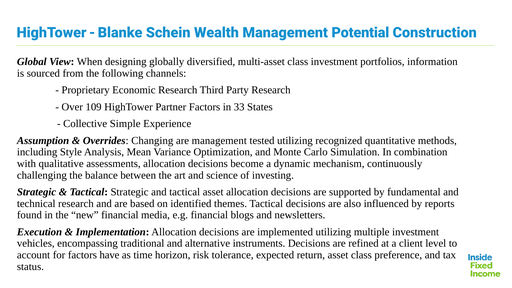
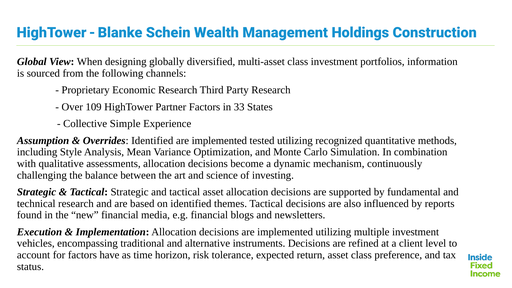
Potential: Potential -> Holdings
Overrides Changing: Changing -> Identified
management at (219, 141): management -> implemented
